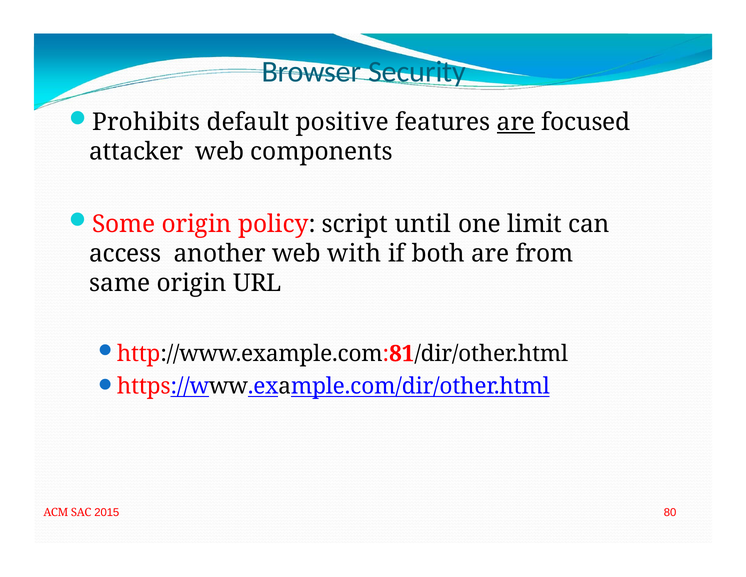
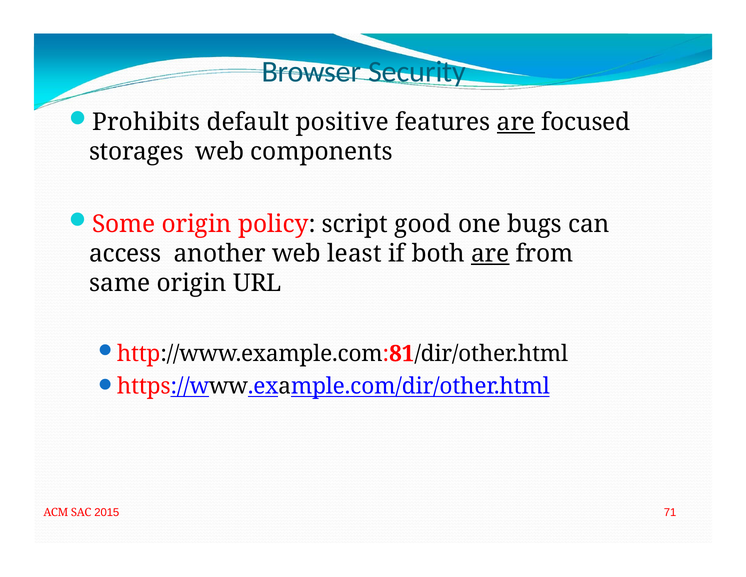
attacker: attacker -> storages
until: until -> good
limit: limit -> bugs
with: with -> least
are at (490, 253) underline: none -> present
80: 80 -> 71
